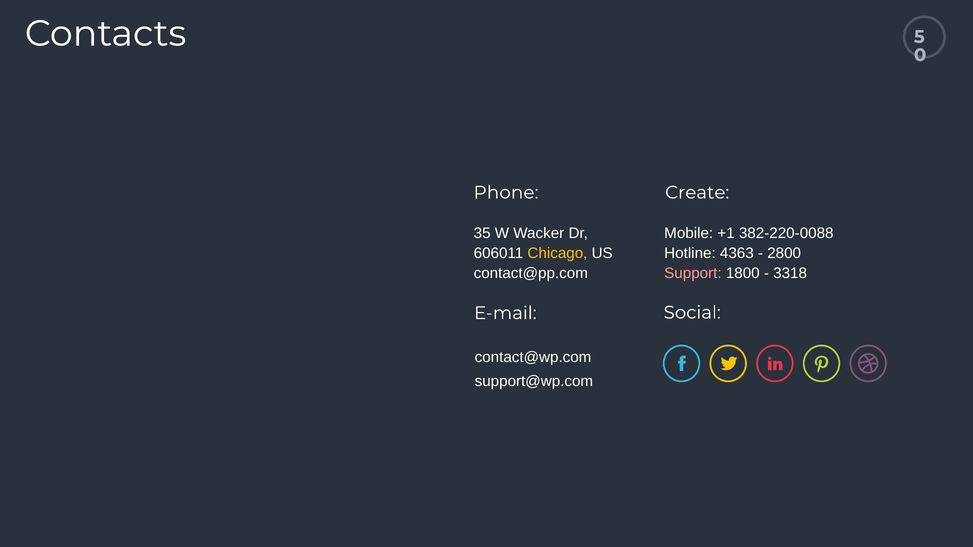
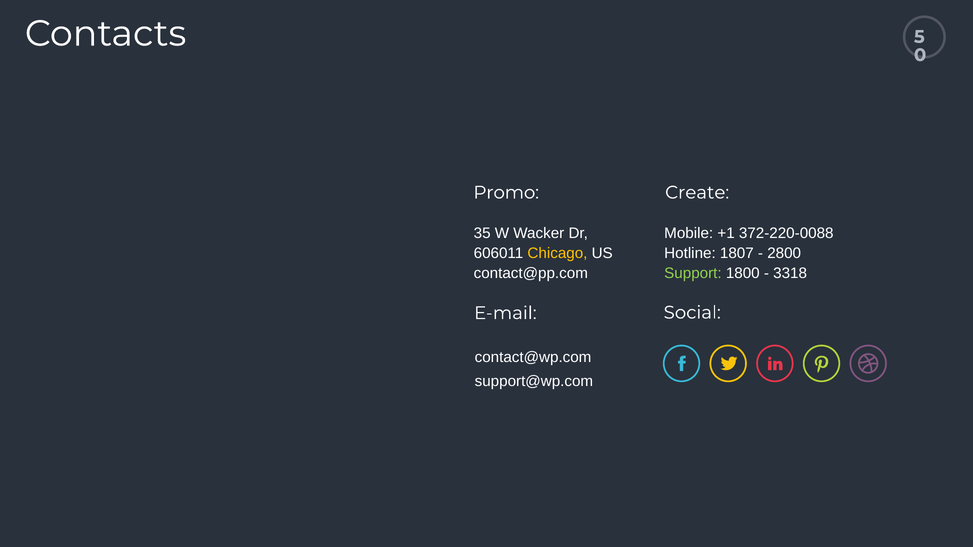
Phone: Phone -> Promo
382-220-0088: 382-220-0088 -> 372-220-0088
4363: 4363 -> 1807
Support colour: pink -> light green
